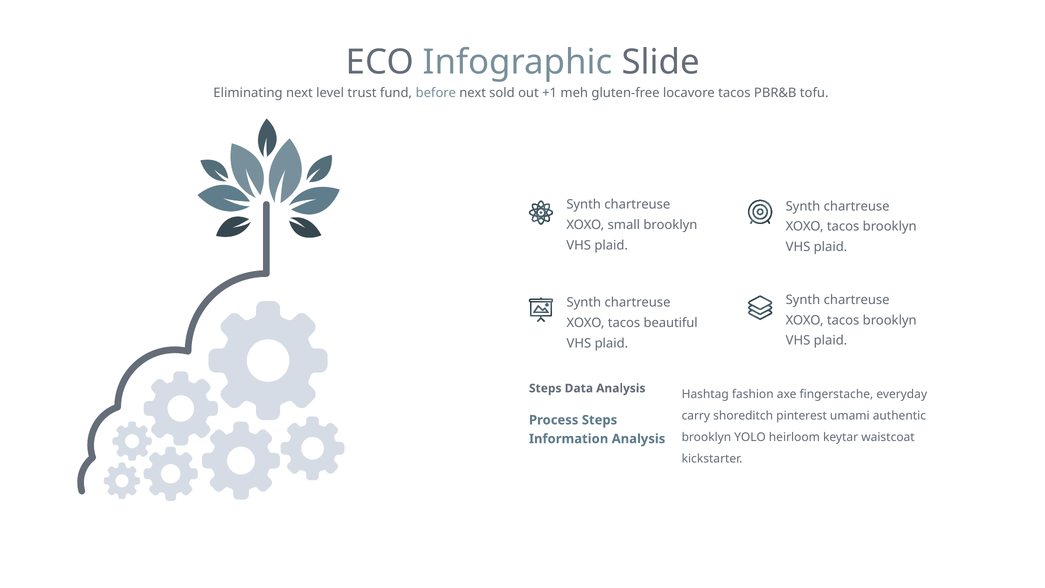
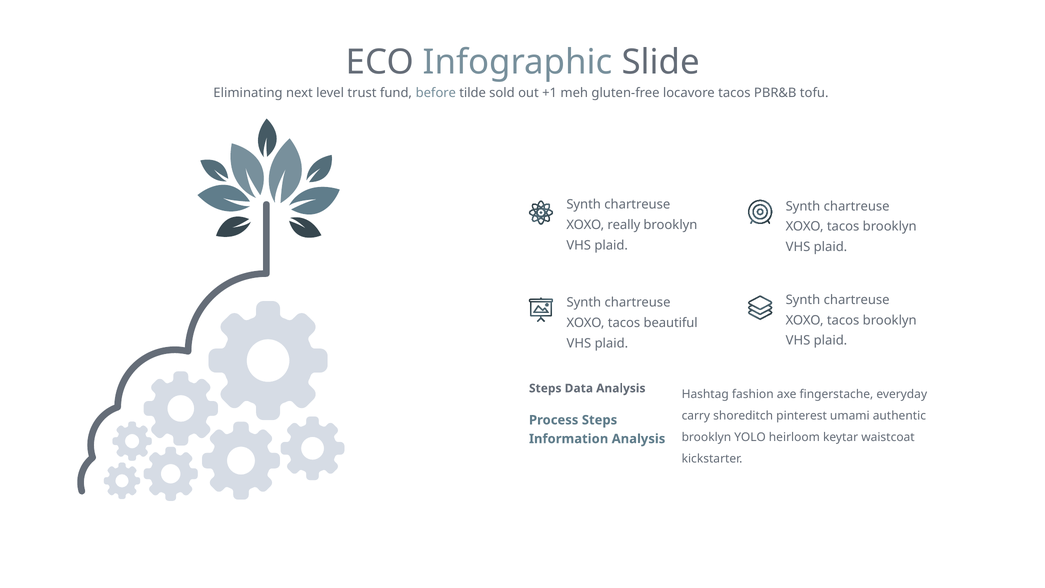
before next: next -> tilde
small: small -> really
